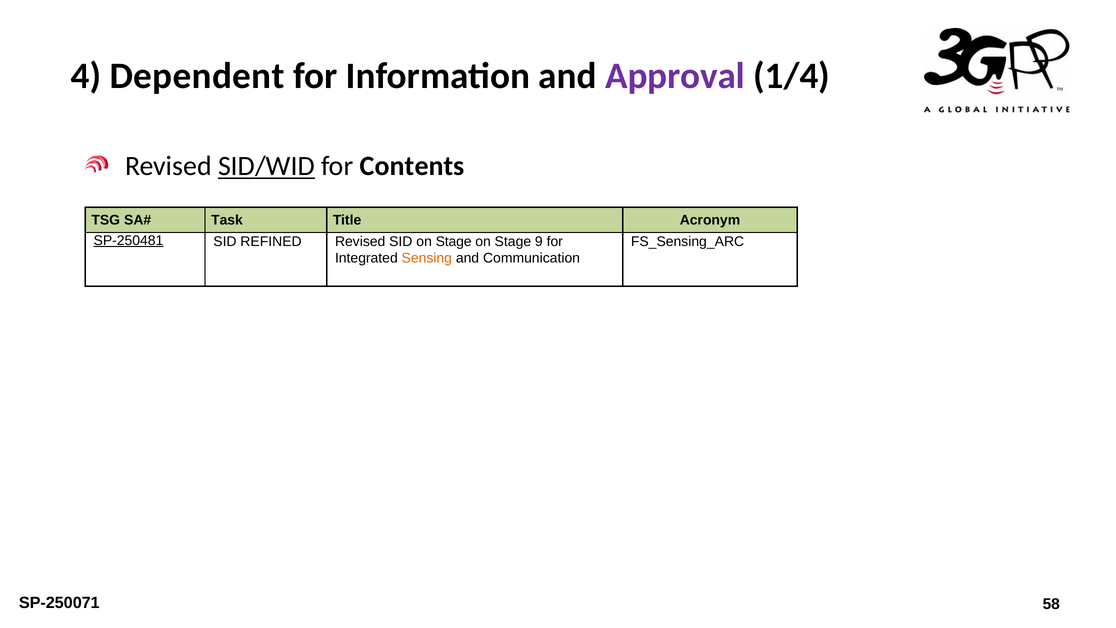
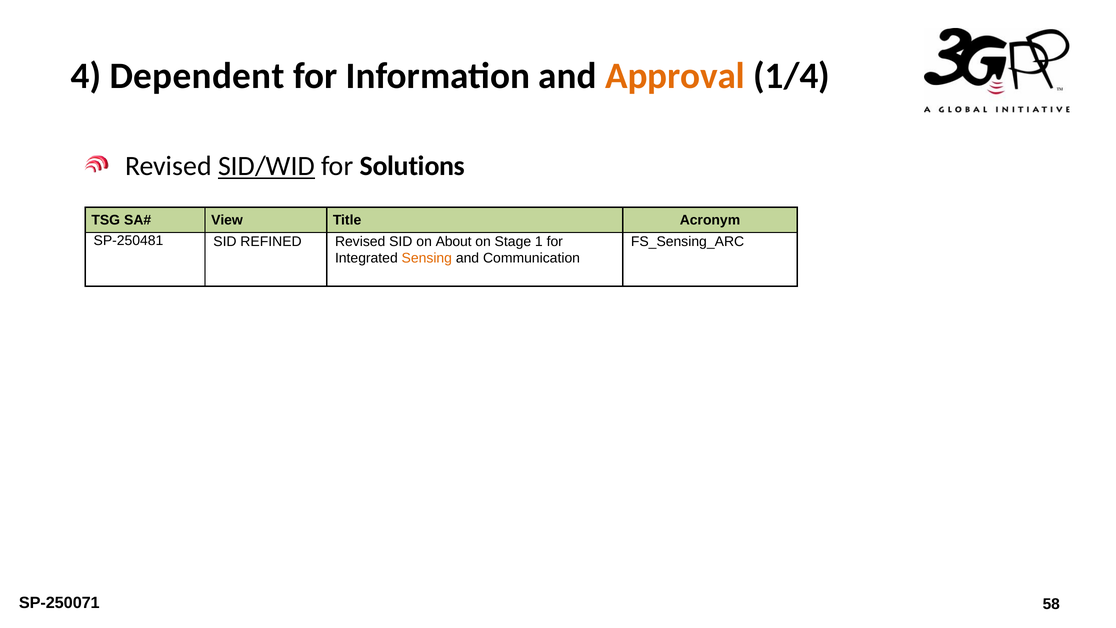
Approval colour: purple -> orange
Contents: Contents -> Solutions
Task: Task -> View
SP-250481 underline: present -> none
SID on Stage: Stage -> About
9: 9 -> 1
